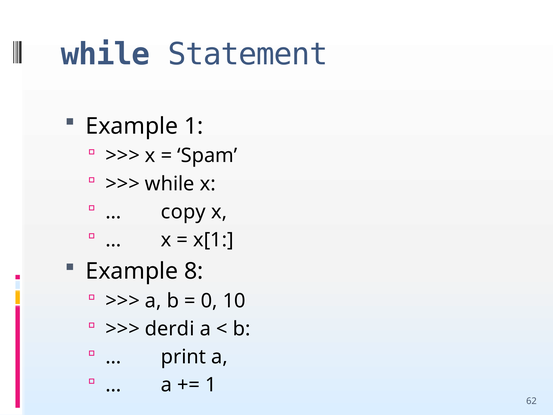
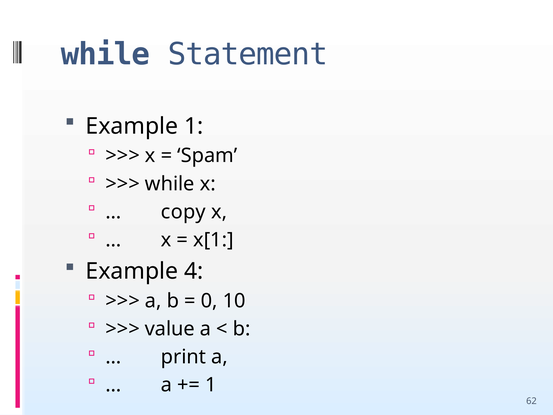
8: 8 -> 4
derdi: derdi -> value
